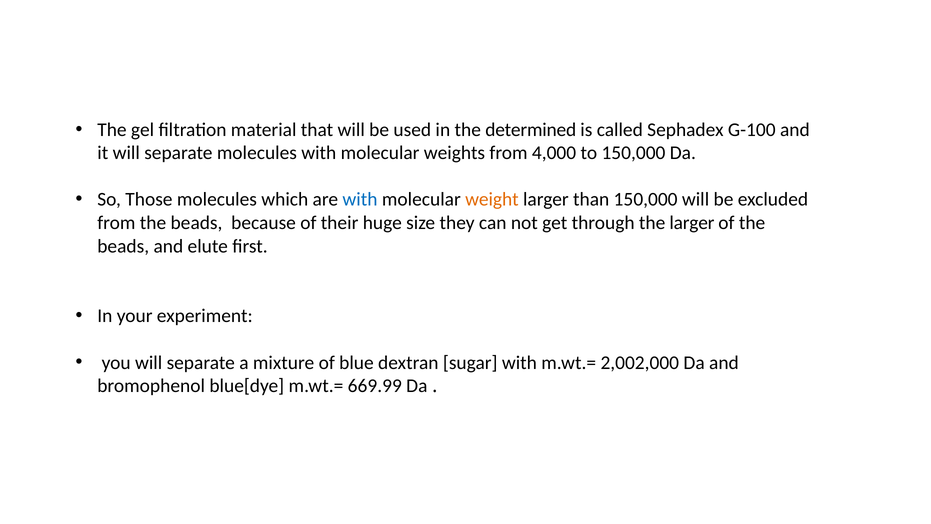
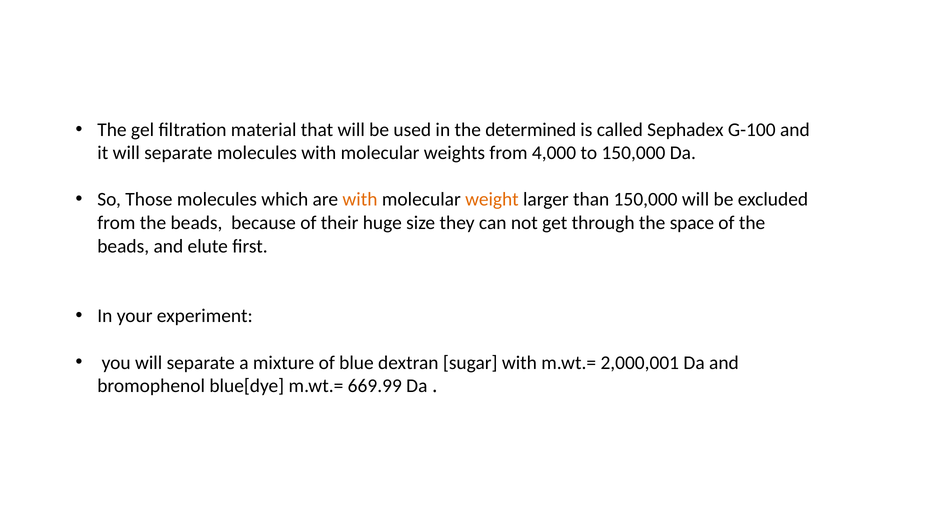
with at (360, 199) colour: blue -> orange
the larger: larger -> space
2,002,000: 2,002,000 -> 2,000,001
